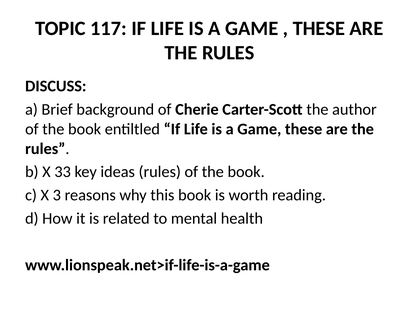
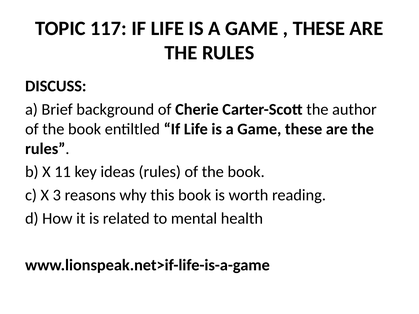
33: 33 -> 11
